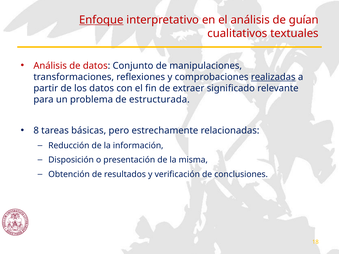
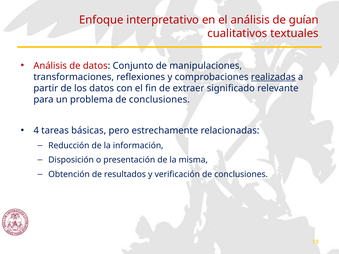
Enfoque underline: present -> none
problema de estructurada: estructurada -> conclusiones
8: 8 -> 4
